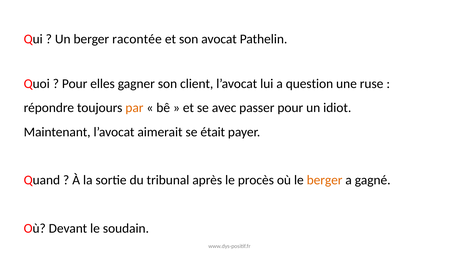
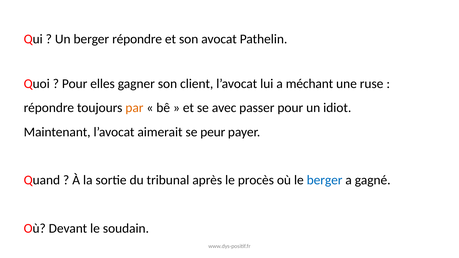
berger racontée: racontée -> répondre
question: question -> méchant
était: était -> peur
berger at (325, 180) colour: orange -> blue
